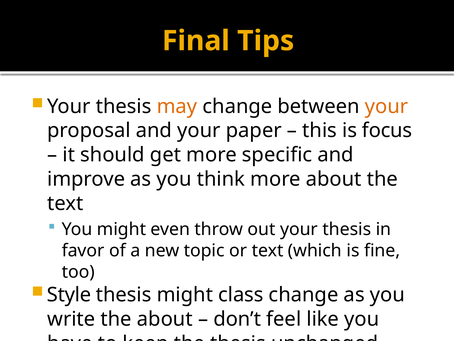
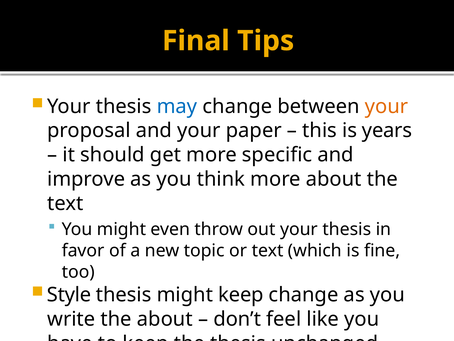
may colour: orange -> blue
focus: focus -> years
might class: class -> keep
